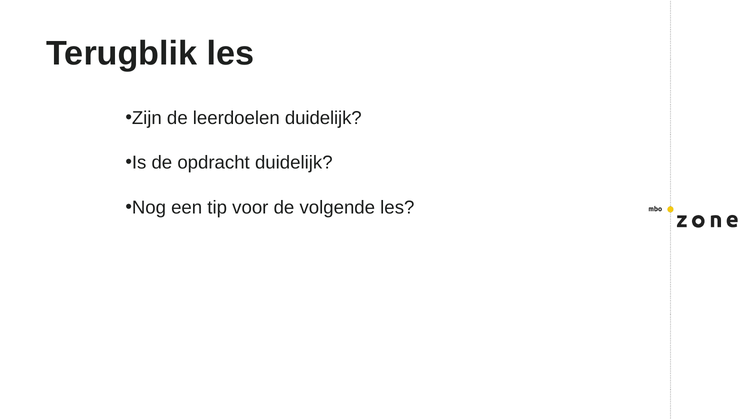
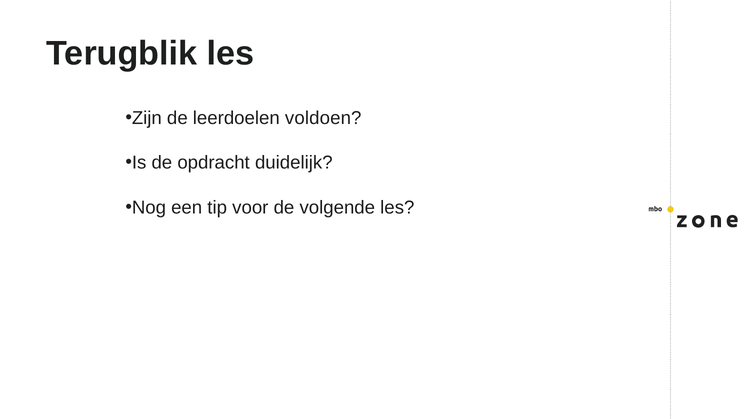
leerdoelen duidelijk: duidelijk -> voldoen
